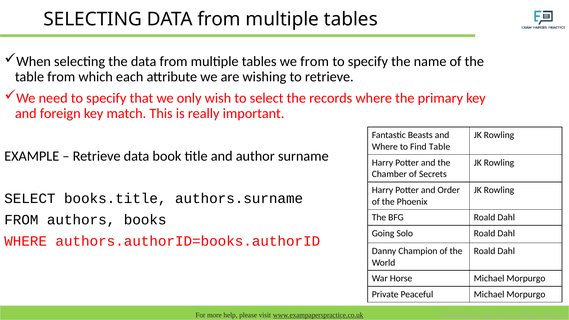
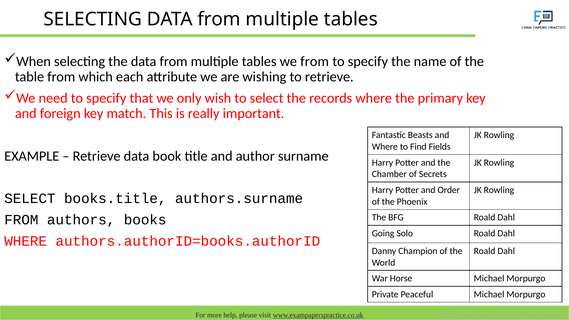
Find Table: Table -> Fields
